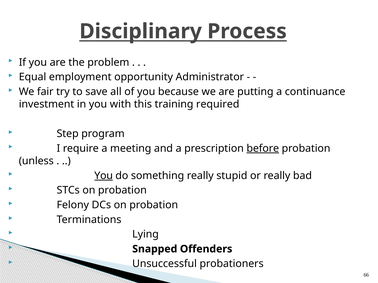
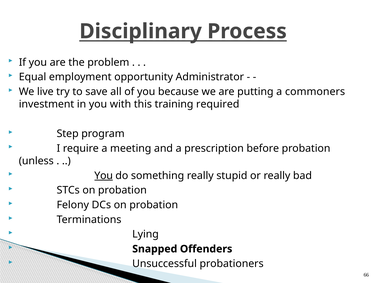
fair: fair -> live
continuance: continuance -> commoners
before underline: present -> none
